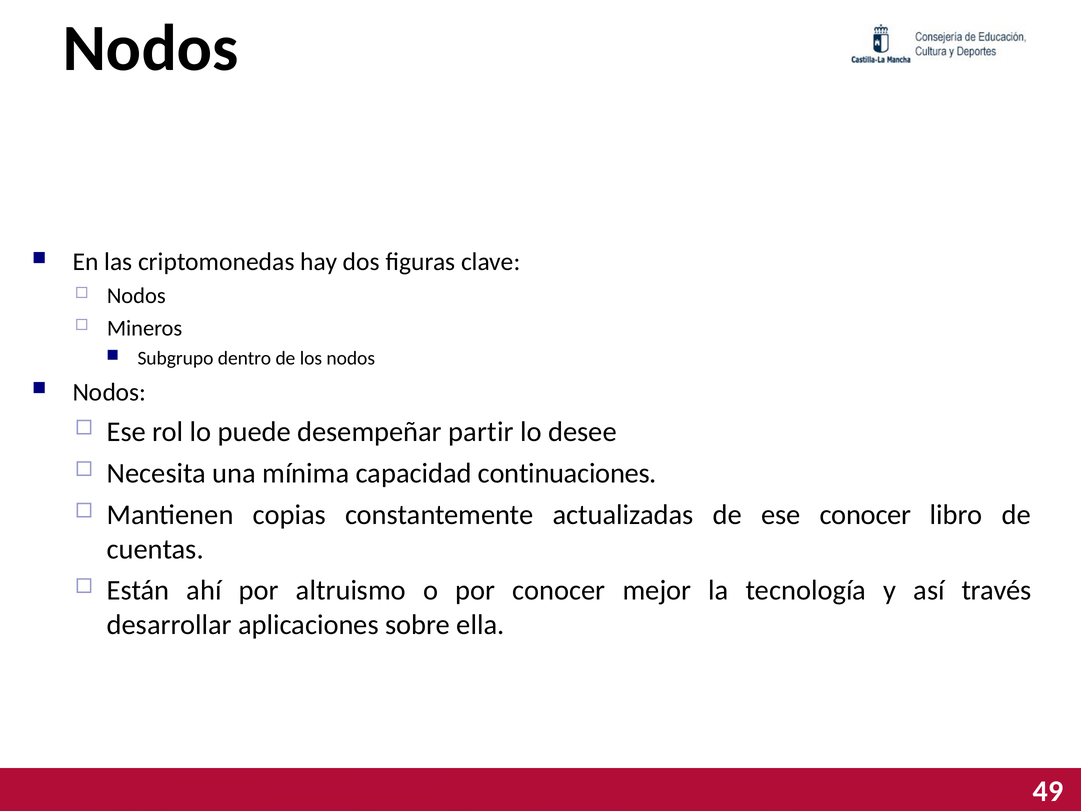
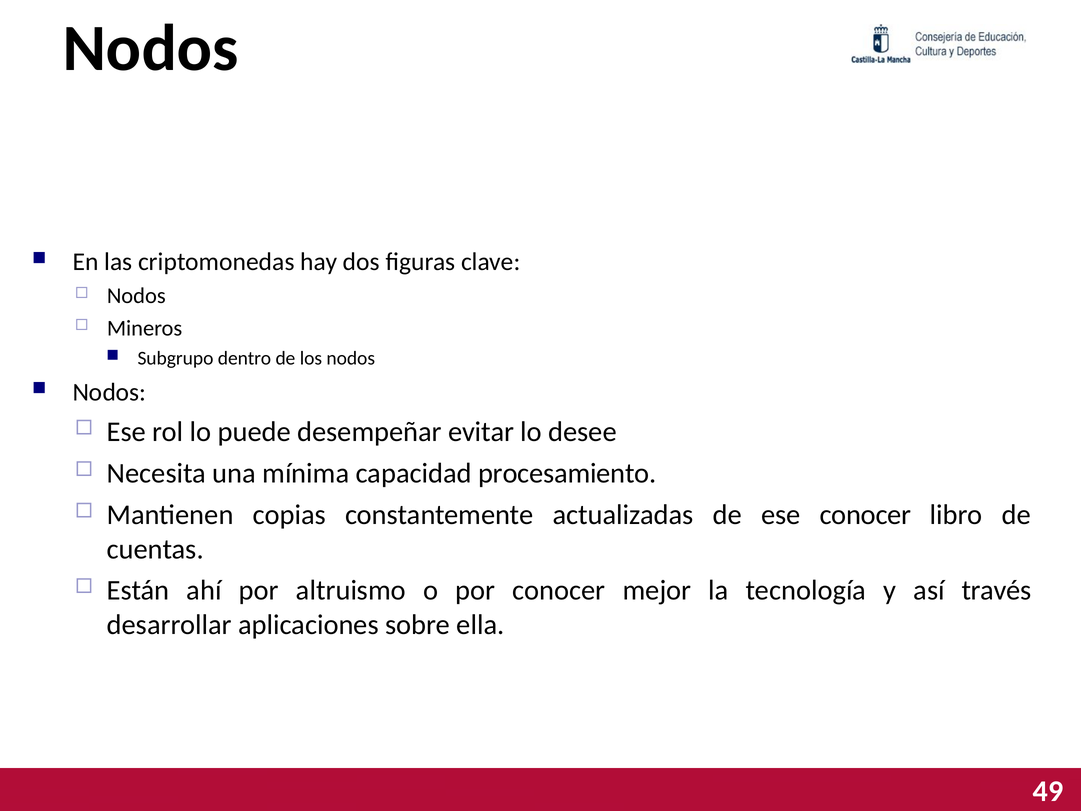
partir: partir -> evitar
continuaciones: continuaciones -> procesamiento
